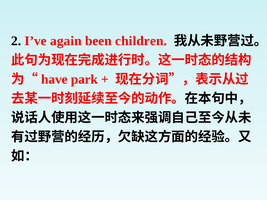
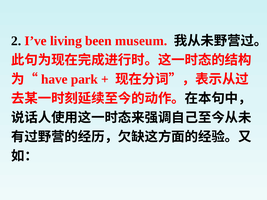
again: again -> living
children: children -> museum
